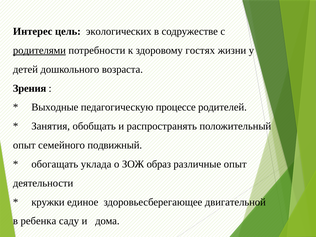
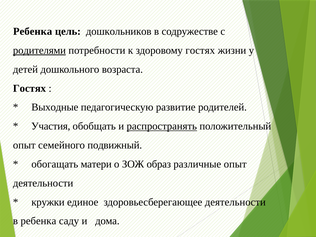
Интерес at (33, 31): Интерес -> Ребенка
экологических: экологических -> дошкольников
Зрения at (30, 88): Зрения -> Гостях
процессе: процессе -> развитие
Занятия: Занятия -> Участия
распространять underline: none -> present
уклада: уклада -> матери
здоровьесберегающее двигательной: двигательной -> деятельности
